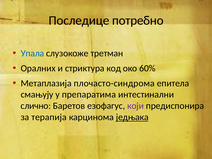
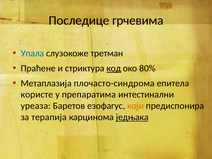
потребно: потребно -> грчевима
Оралних: Оралних -> Праћене
код underline: none -> present
60%: 60% -> 80%
смањују: смањују -> користе
слично: слично -> уреаза
који colour: purple -> orange
